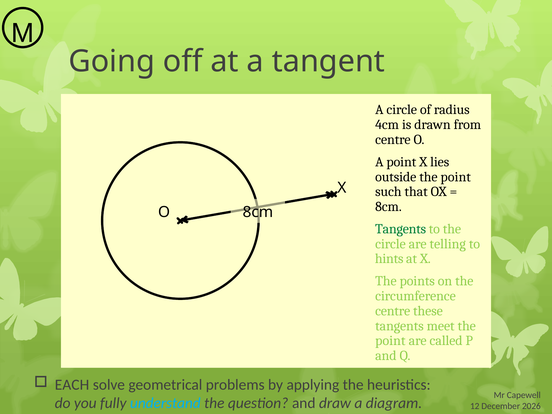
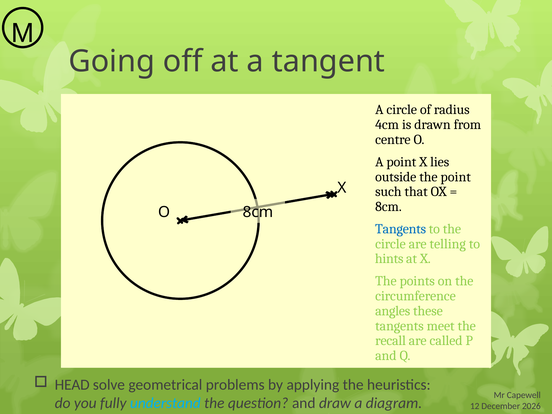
Tangents at (401, 229) colour: green -> blue
centre at (393, 311): centre -> angles
point at (390, 341): point -> recall
EACH: EACH -> HEAD
